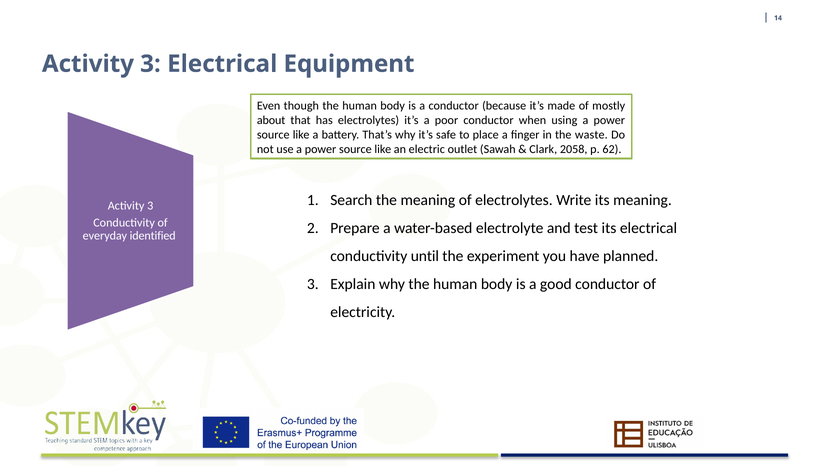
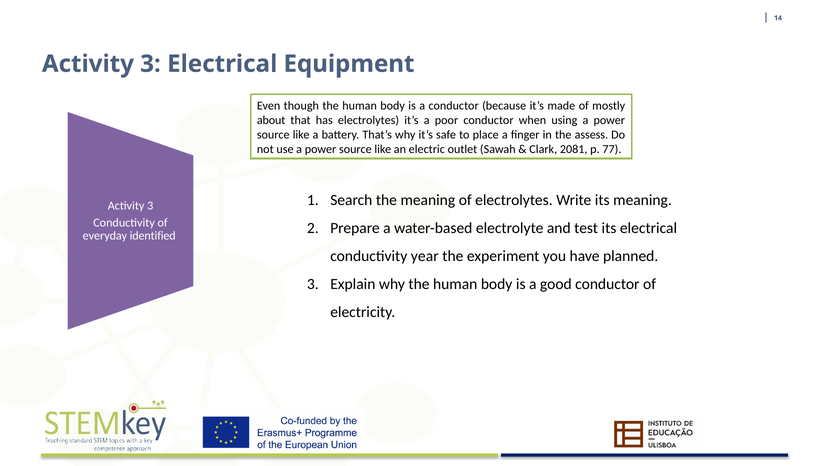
waste: waste -> assess
2058: 2058 -> 2081
62: 62 -> 77
until: until -> year
